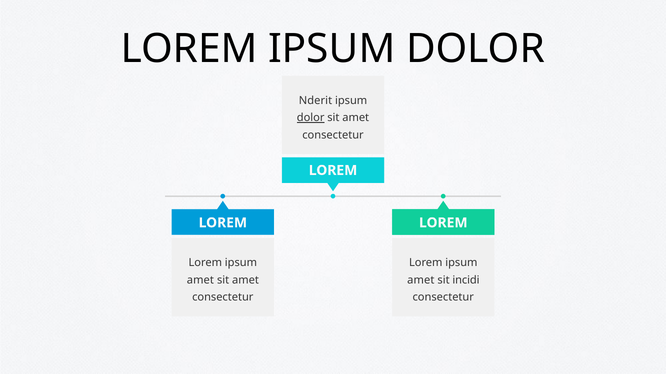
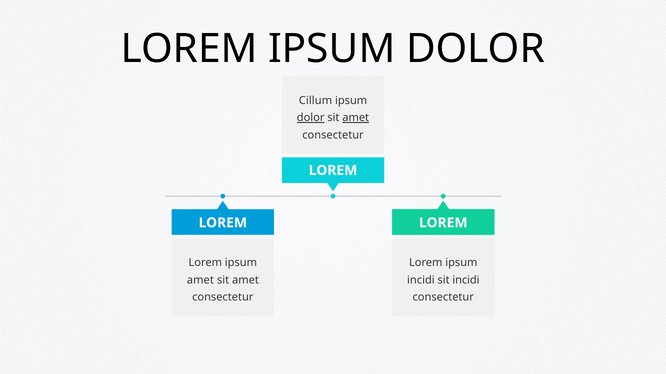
Nderit: Nderit -> Cillum
amet at (356, 118) underline: none -> present
amet at (421, 280): amet -> incidi
